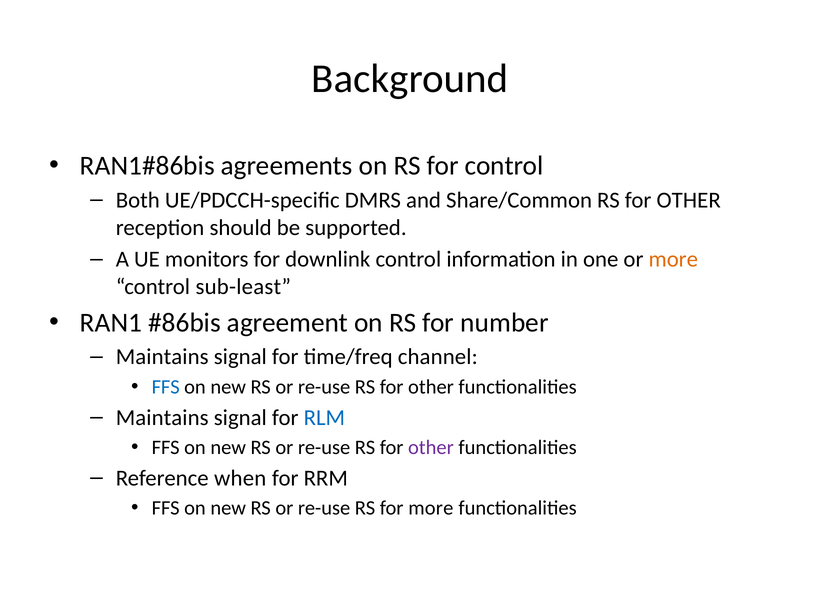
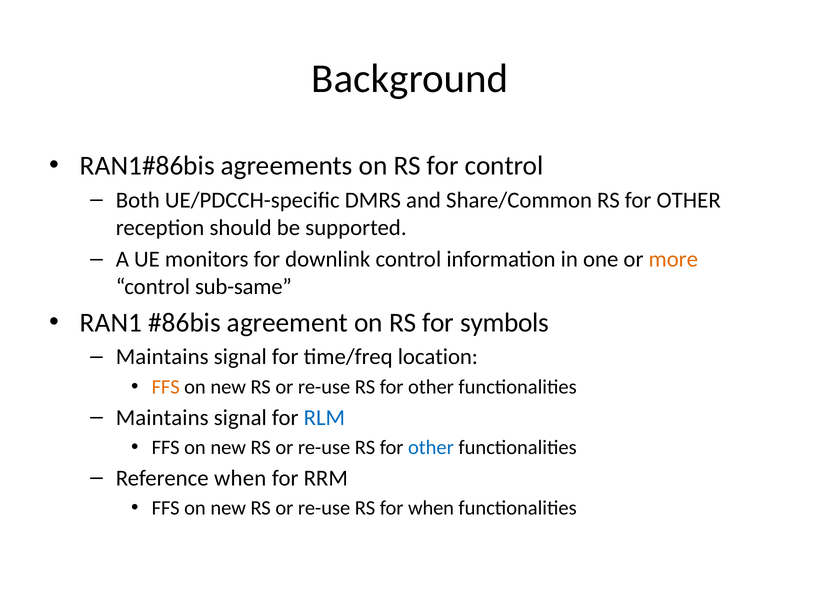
sub-least: sub-least -> sub-same
number: number -> symbols
channel: channel -> location
FFS at (166, 387) colour: blue -> orange
other at (431, 447) colour: purple -> blue
for more: more -> when
